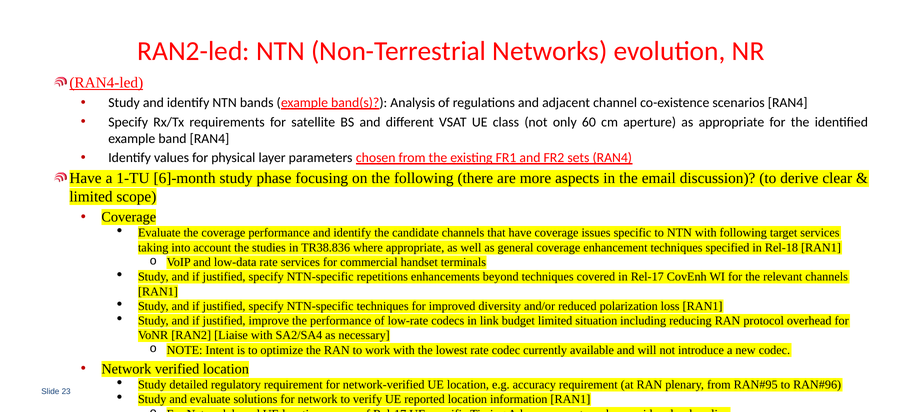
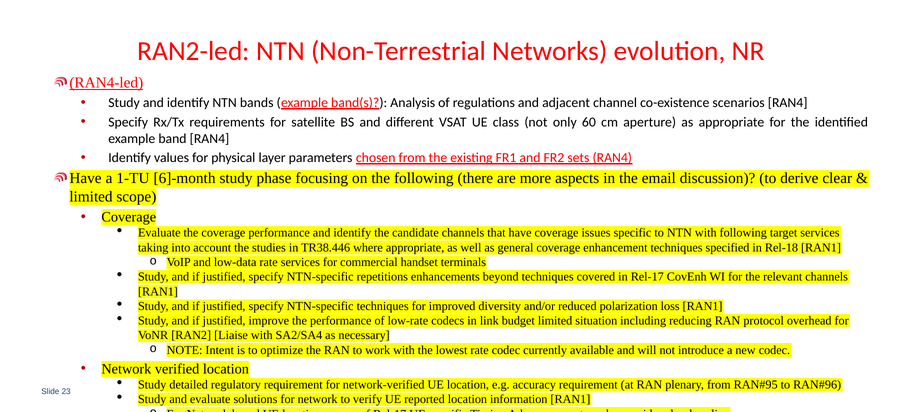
TR38.836: TR38.836 -> TR38.446
